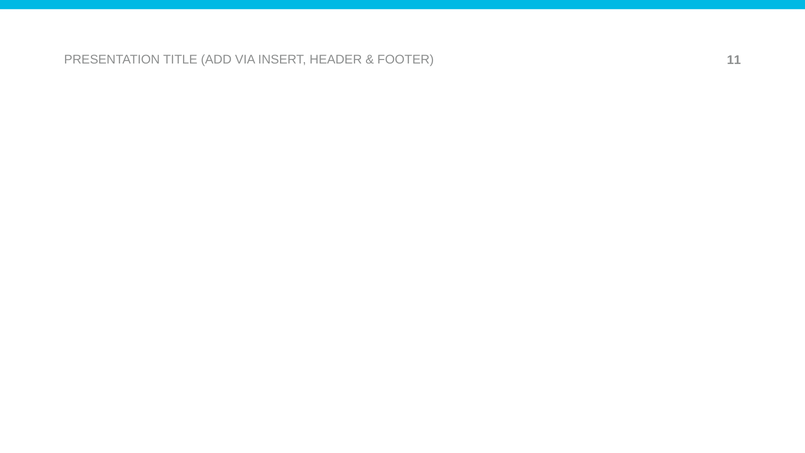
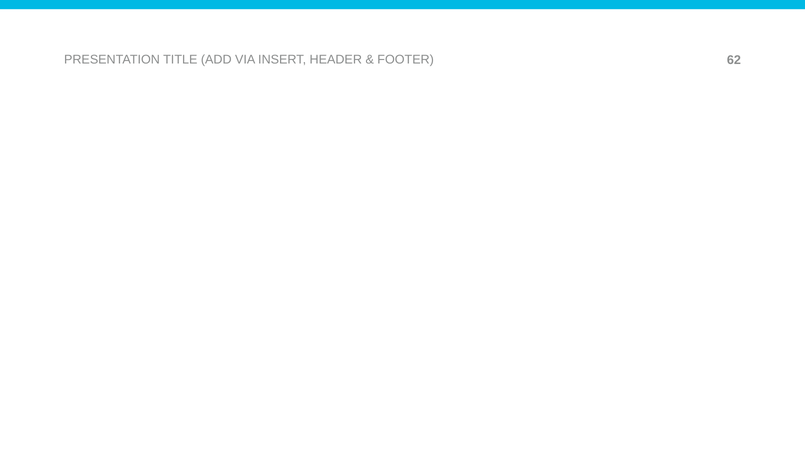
11: 11 -> 62
